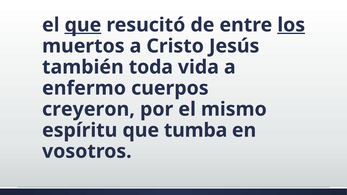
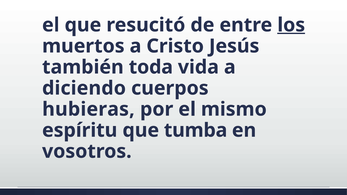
que at (83, 25) underline: present -> none
enfermo: enfermo -> diciendo
creyeron: creyeron -> hubieras
